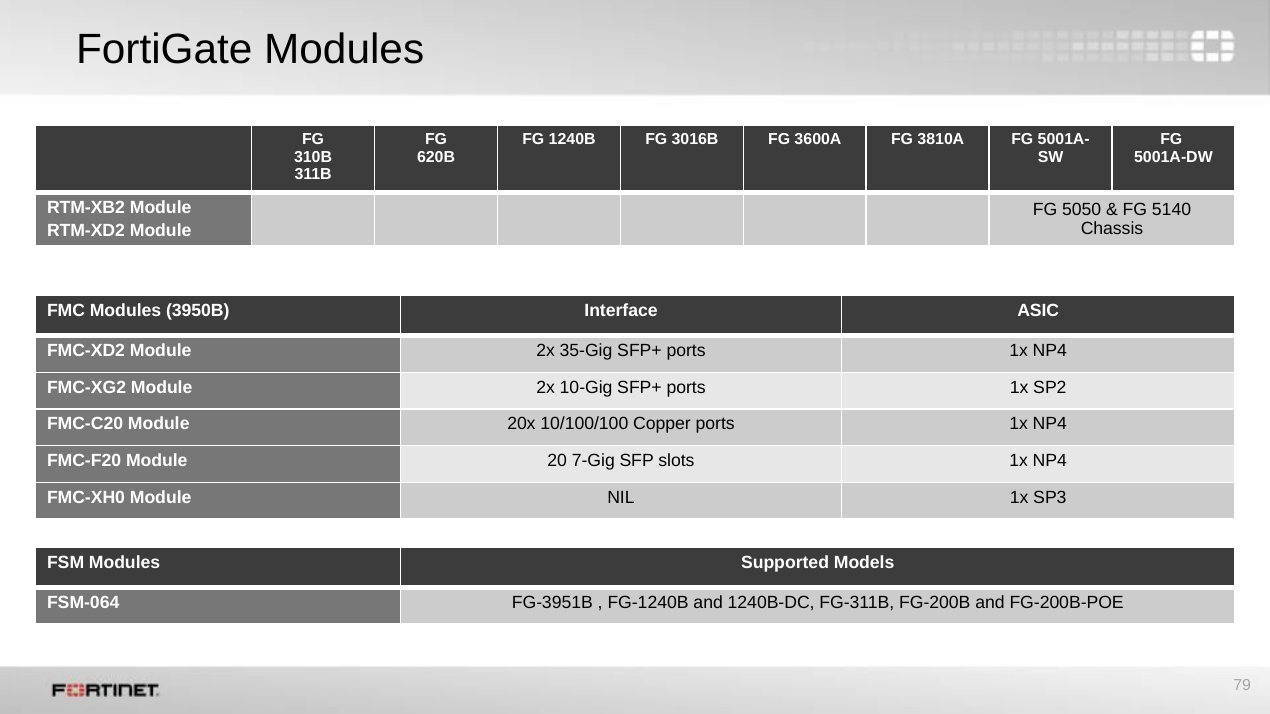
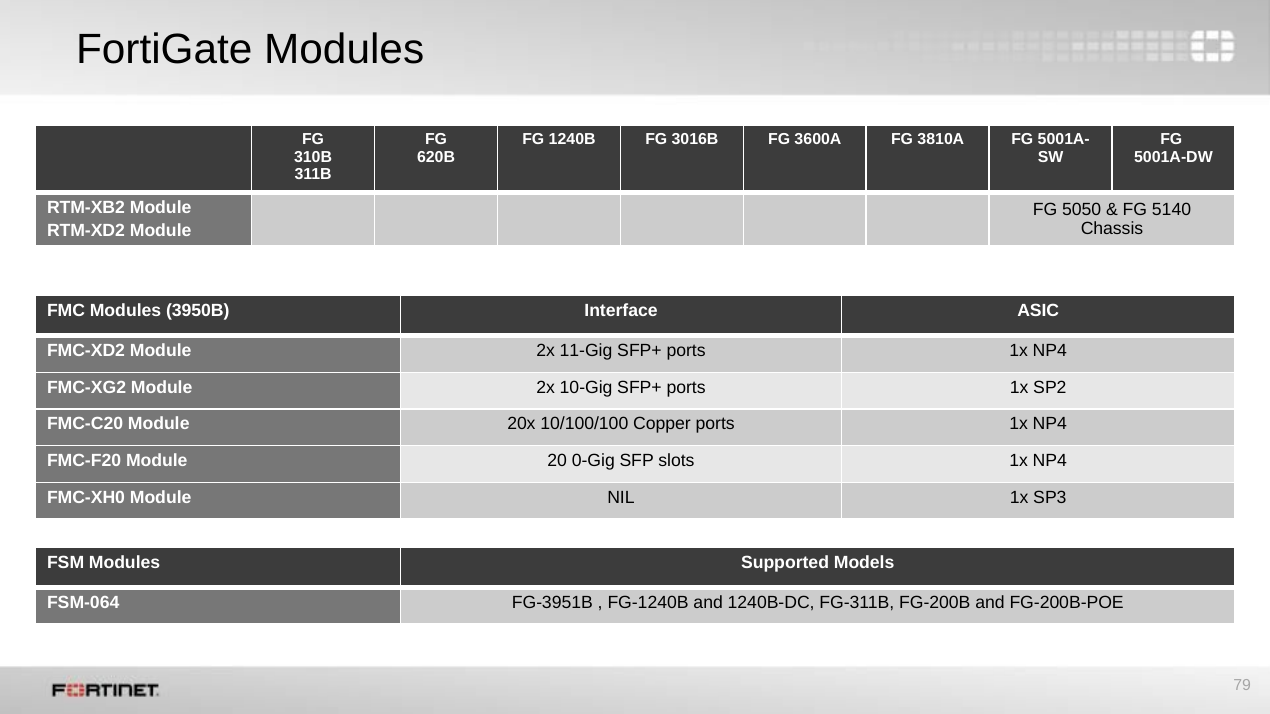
35-Gig: 35-Gig -> 11-Gig
7-Gig: 7-Gig -> 0-Gig
